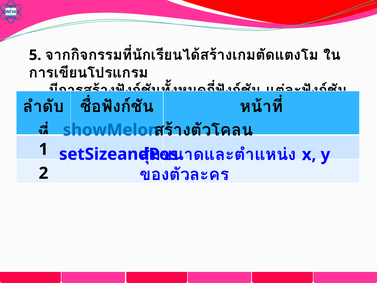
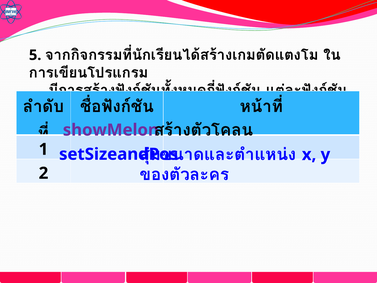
showMelon colour: blue -> purple
